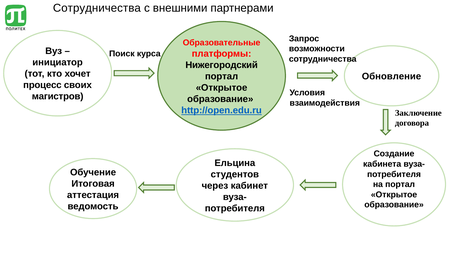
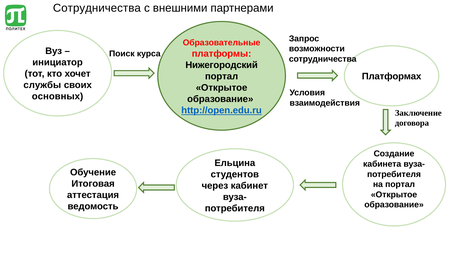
Обновление: Обновление -> Платформах
процесс: процесс -> службы
магистров: магистров -> основных
